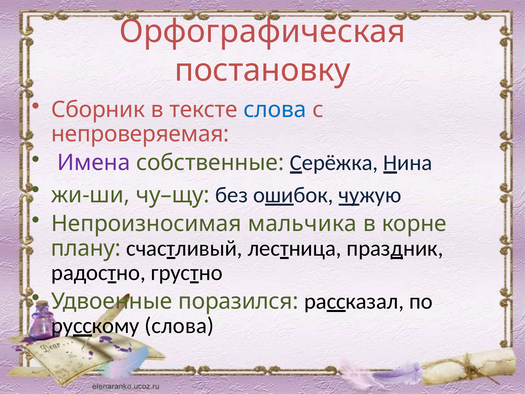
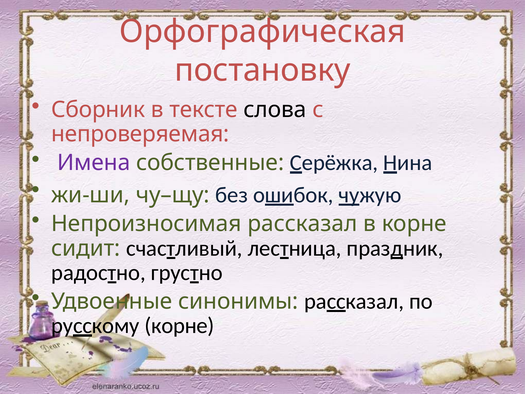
слова at (275, 110) colour: blue -> black
Непроизносимая мальчика: мальчика -> рассказал
плану: плану -> сидит
поразился: поразился -> синонимы
русскому слова: слова -> корне
